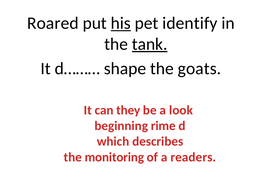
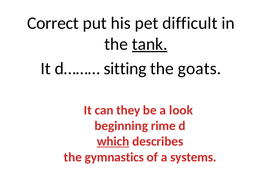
Roared: Roared -> Correct
his underline: present -> none
identify: identify -> difficult
shape: shape -> sitting
which underline: none -> present
monitoring: monitoring -> gymnastics
readers: readers -> systems
